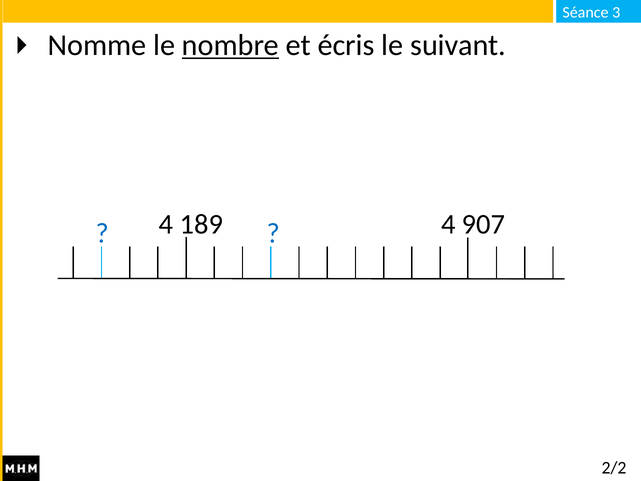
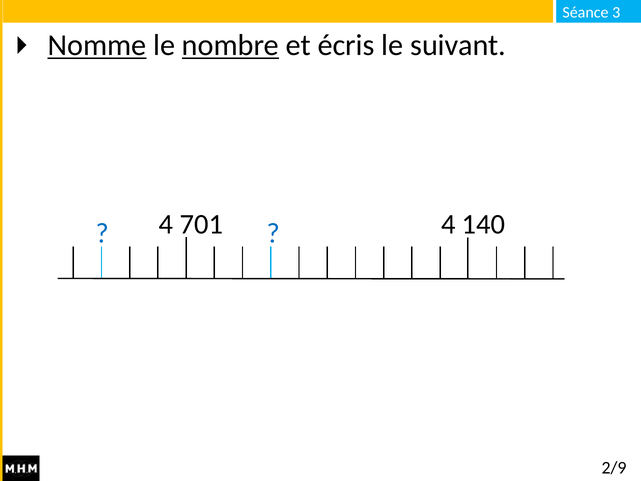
Nomme underline: none -> present
189: 189 -> 701
907: 907 -> 140
2/2: 2/2 -> 2/9
